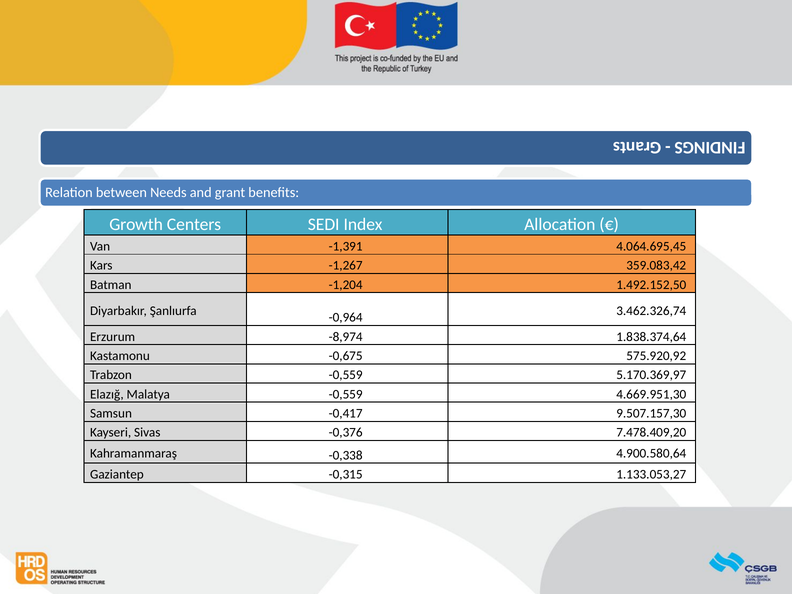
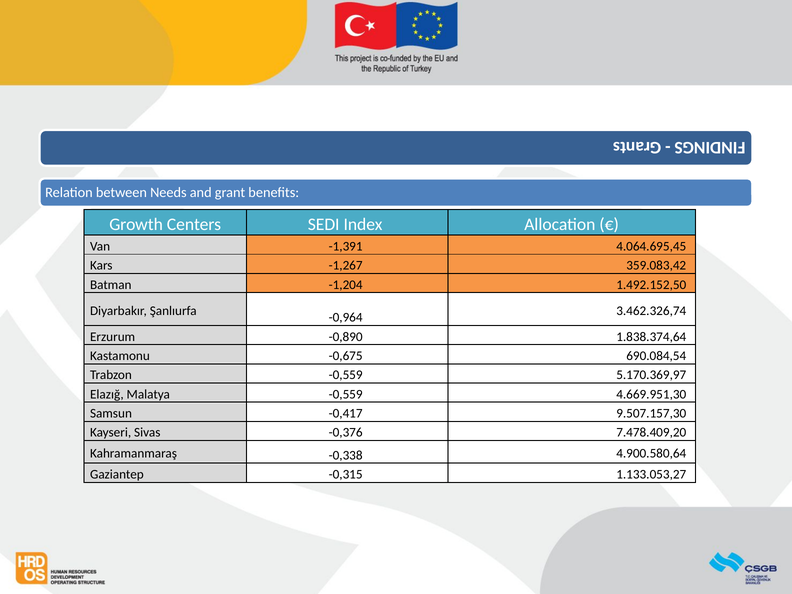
-8,974: -8,974 -> -0,890
575.920,92: 575.920,92 -> 690.084,54
